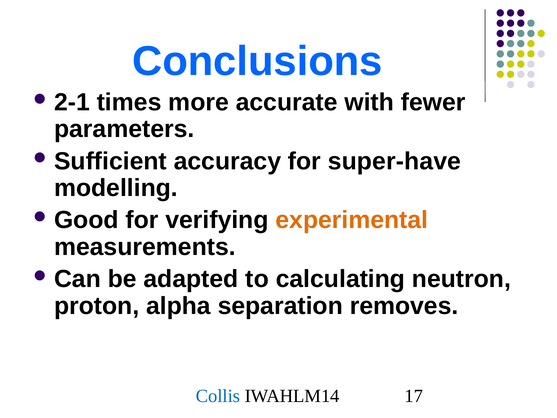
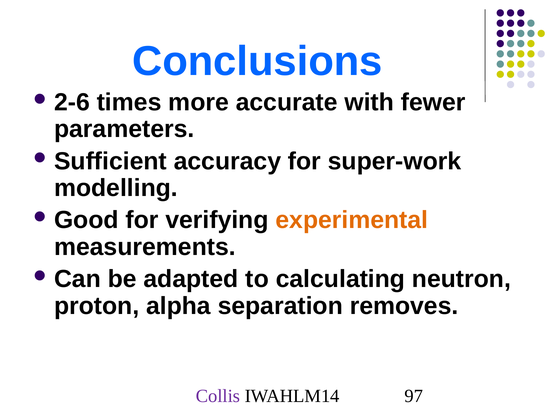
2-1: 2-1 -> 2-6
super-have: super-have -> super-work
Collis colour: blue -> purple
17: 17 -> 97
